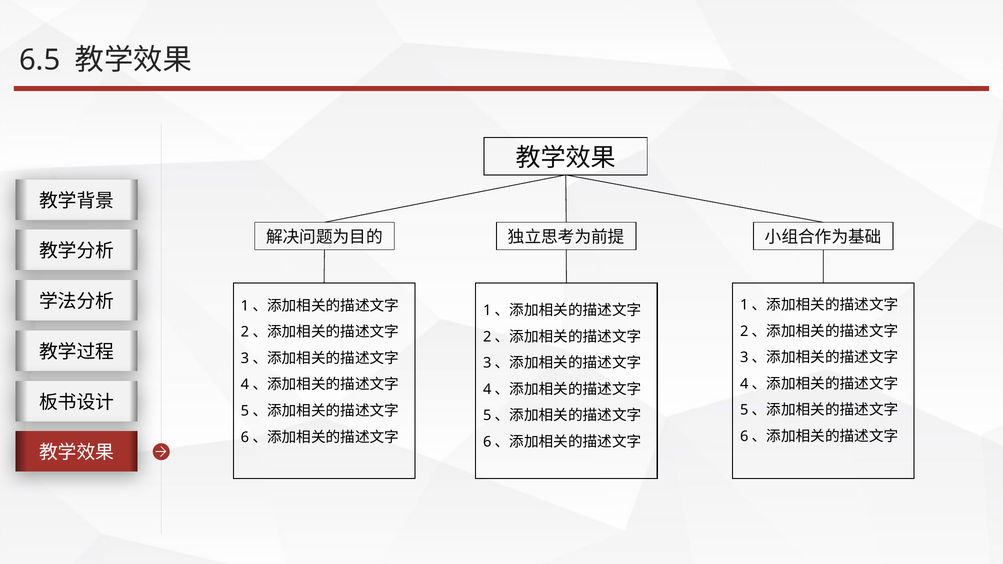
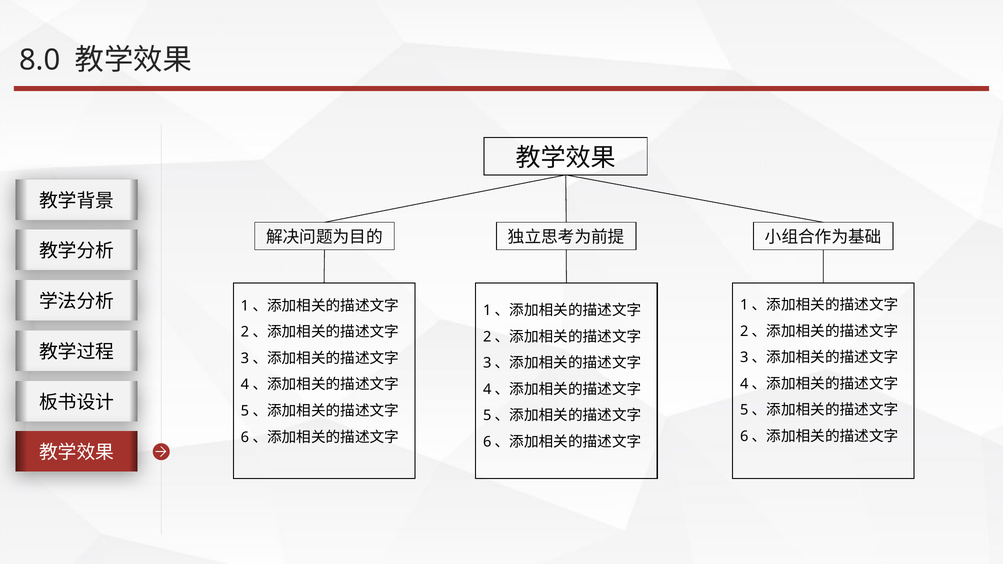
6.5: 6.5 -> 8.0
